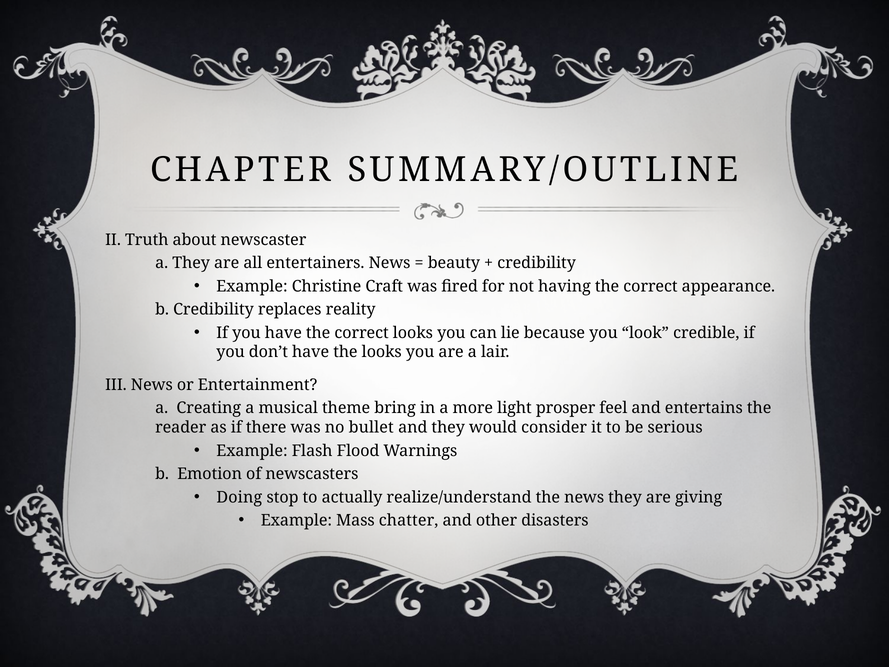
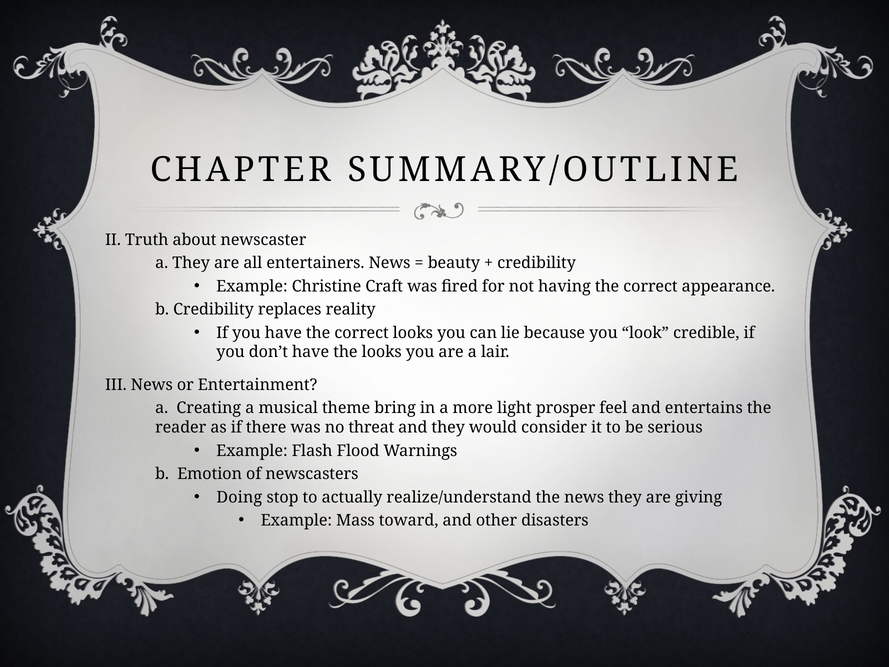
bullet: bullet -> threat
chatter: chatter -> toward
